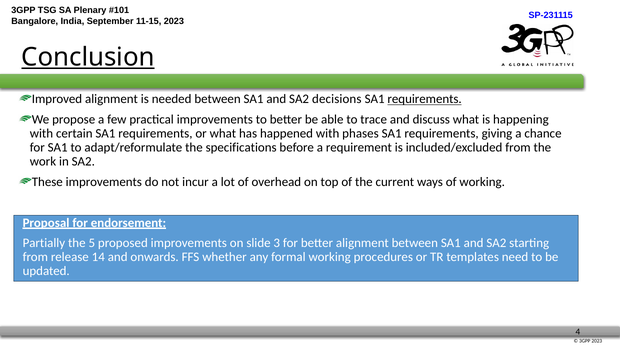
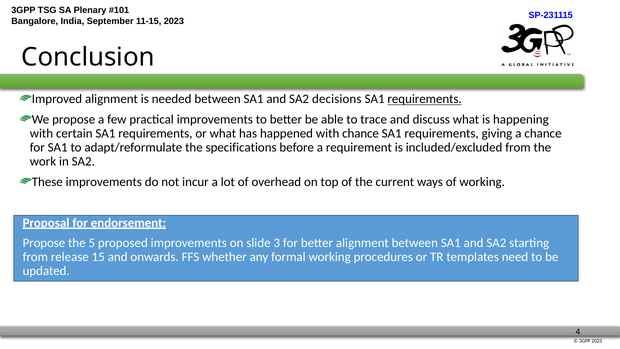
Conclusion underline: present -> none
with phases: phases -> chance
Partially at (44, 243): Partially -> Propose
14: 14 -> 15
